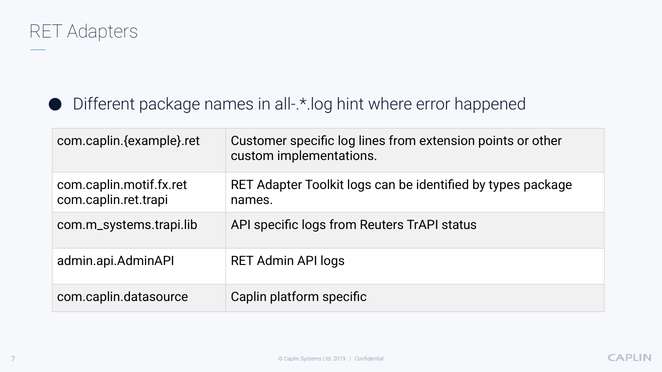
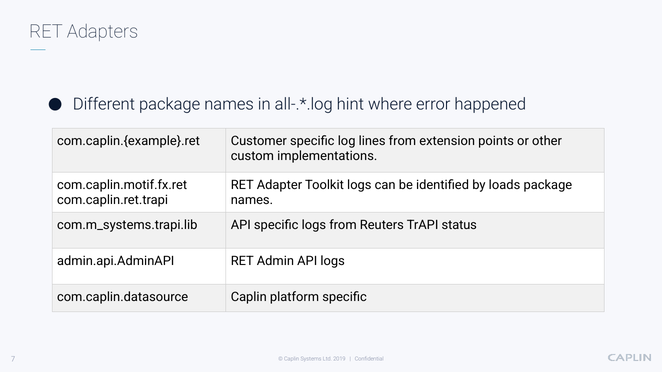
types: types -> loads
